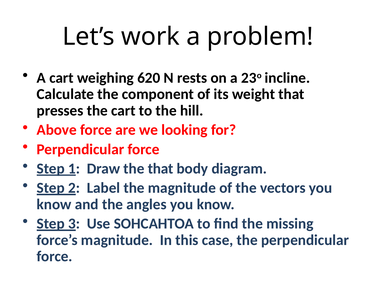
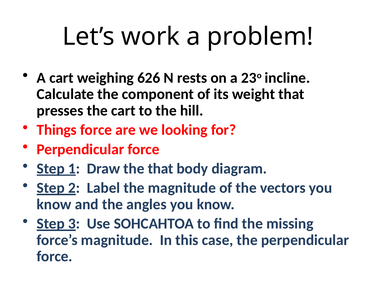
620: 620 -> 626
Above: Above -> Things
